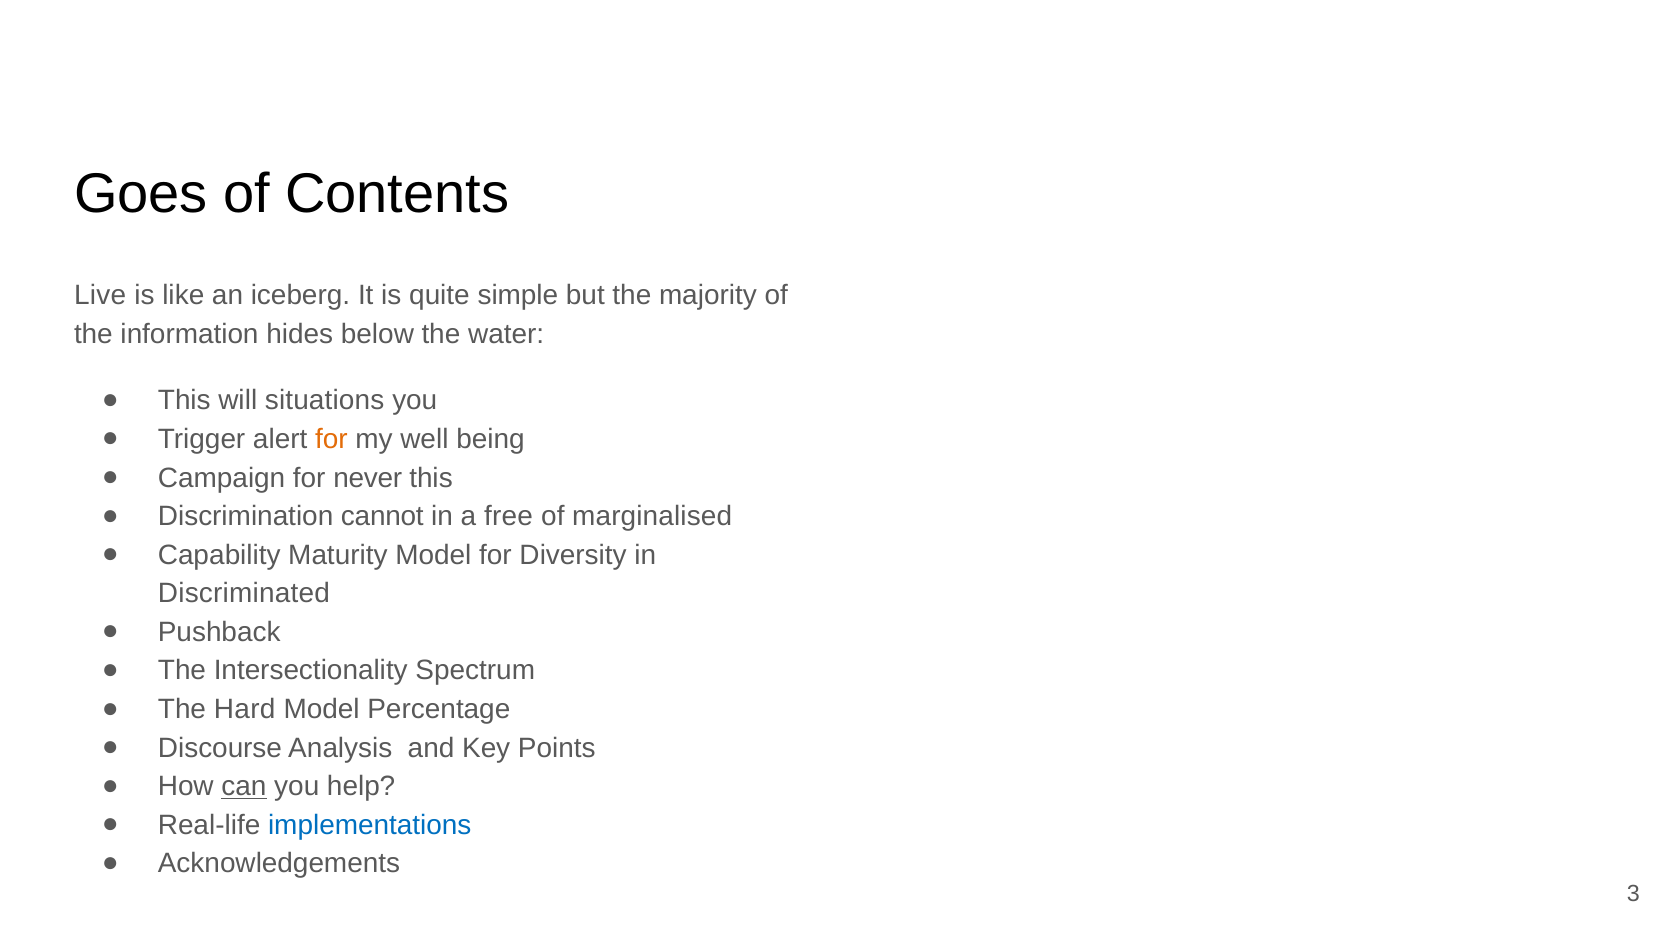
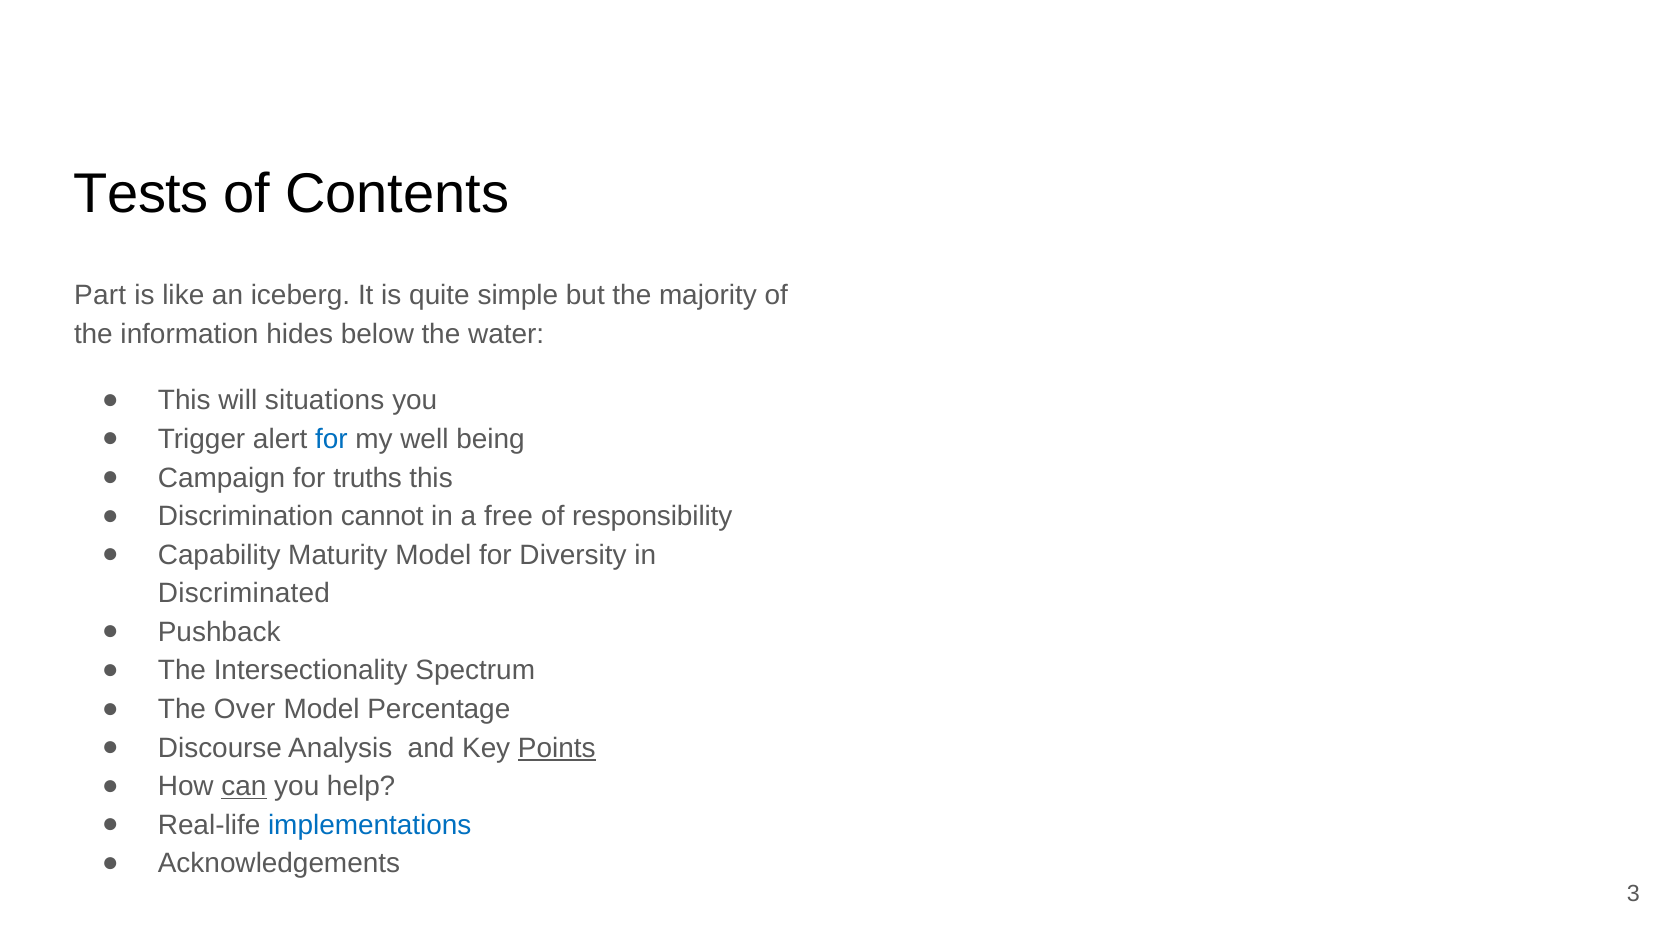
Goes: Goes -> Tests
Live: Live -> Part
for at (331, 439) colour: orange -> blue
never: never -> truths
marginalised: marginalised -> responsibility
Hard: Hard -> Over
Points underline: none -> present
